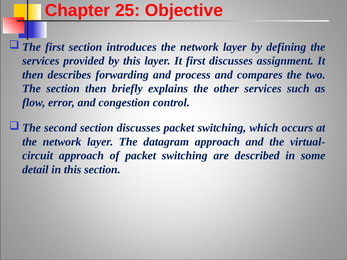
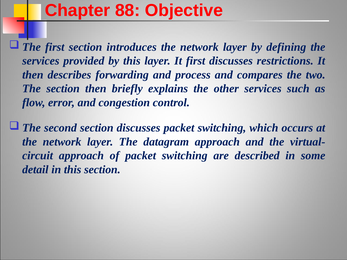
25: 25 -> 88
assignment: assignment -> restrictions
